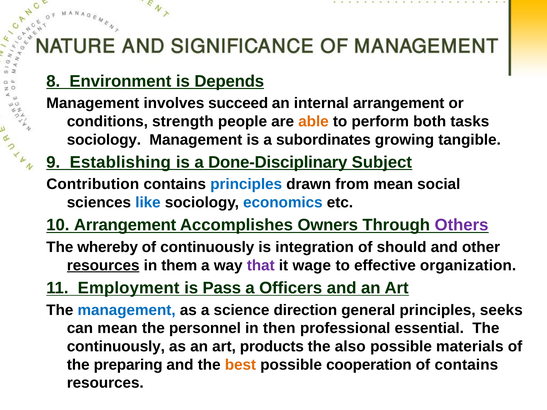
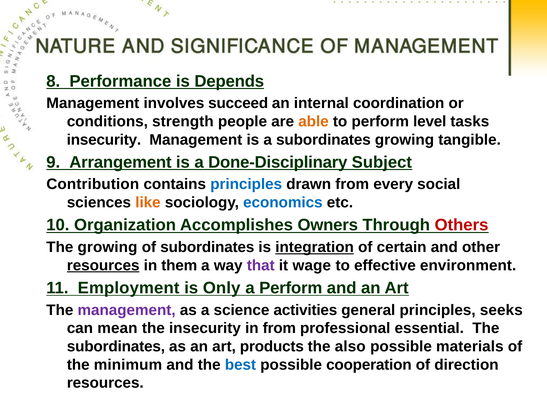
Environment: Environment -> Performance
internal arrangement: arrangement -> coordination
both: both -> level
sociology at (104, 140): sociology -> insecurity
Establishing: Establishing -> Arrangement
from mean: mean -> every
like colour: blue -> orange
10 Arrangement: Arrangement -> Organization
Others colour: purple -> red
The whereby: whereby -> growing
of continuously: continuously -> subordinates
integration underline: none -> present
should: should -> certain
organization: organization -> environment
Pass: Pass -> Only
a Officers: Officers -> Perform
management at (127, 310) colour: blue -> purple
direction: direction -> activities
the personnel: personnel -> insecurity
in then: then -> from
continuously at (116, 347): continuously -> subordinates
preparing: preparing -> minimum
best colour: orange -> blue
of contains: contains -> direction
